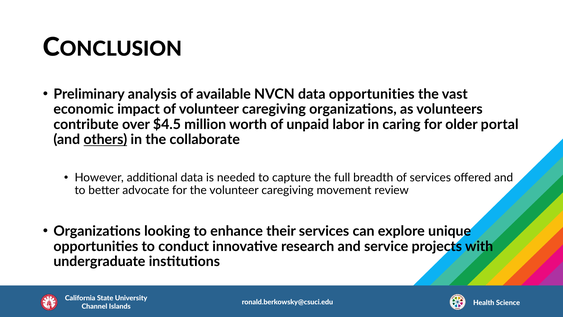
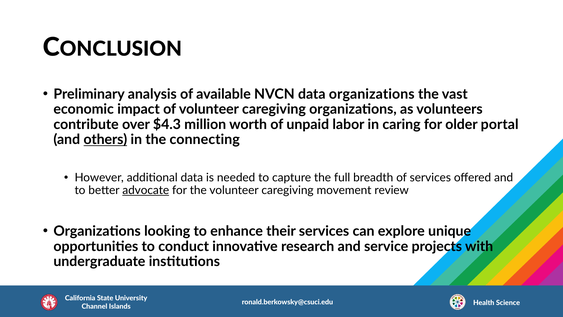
data opportunities: opportunities -> organizations
$4.5: $4.5 -> $4.3
collaborate: collaborate -> connecting
advocate underline: none -> present
